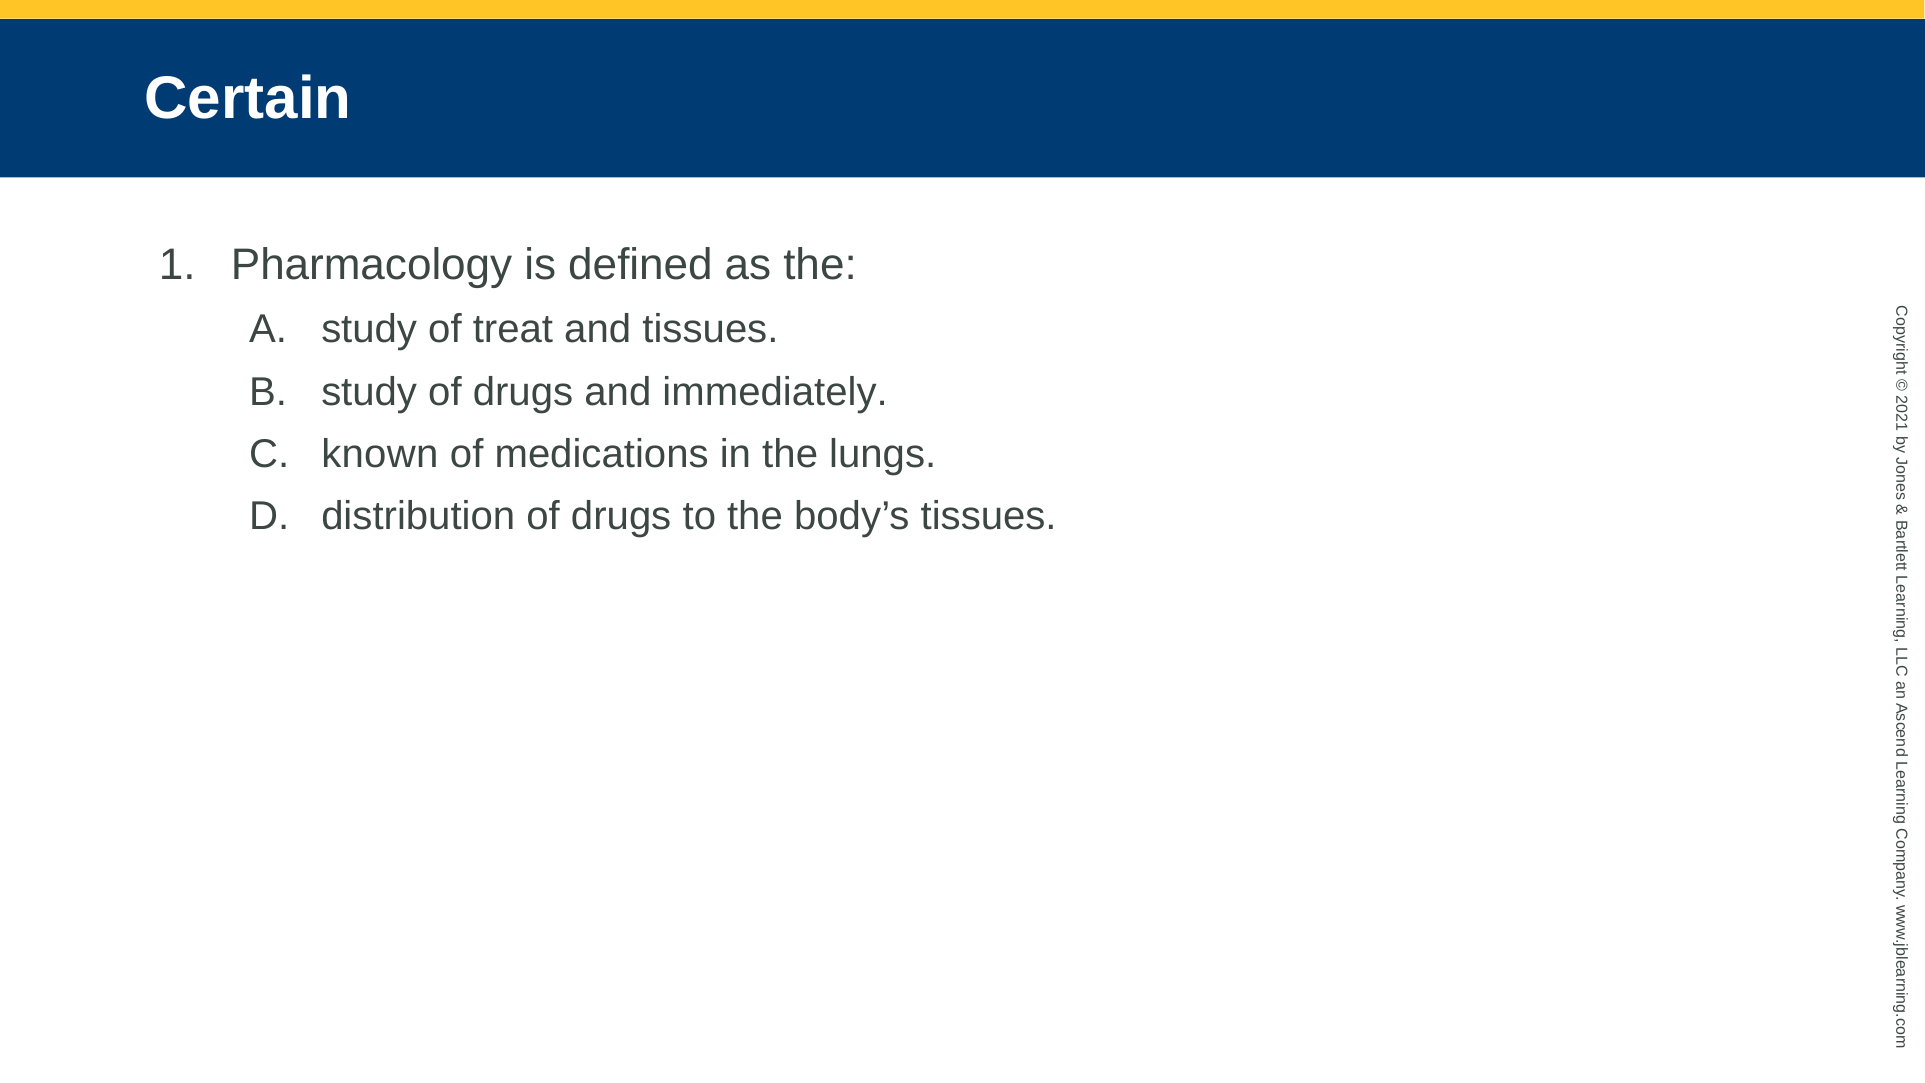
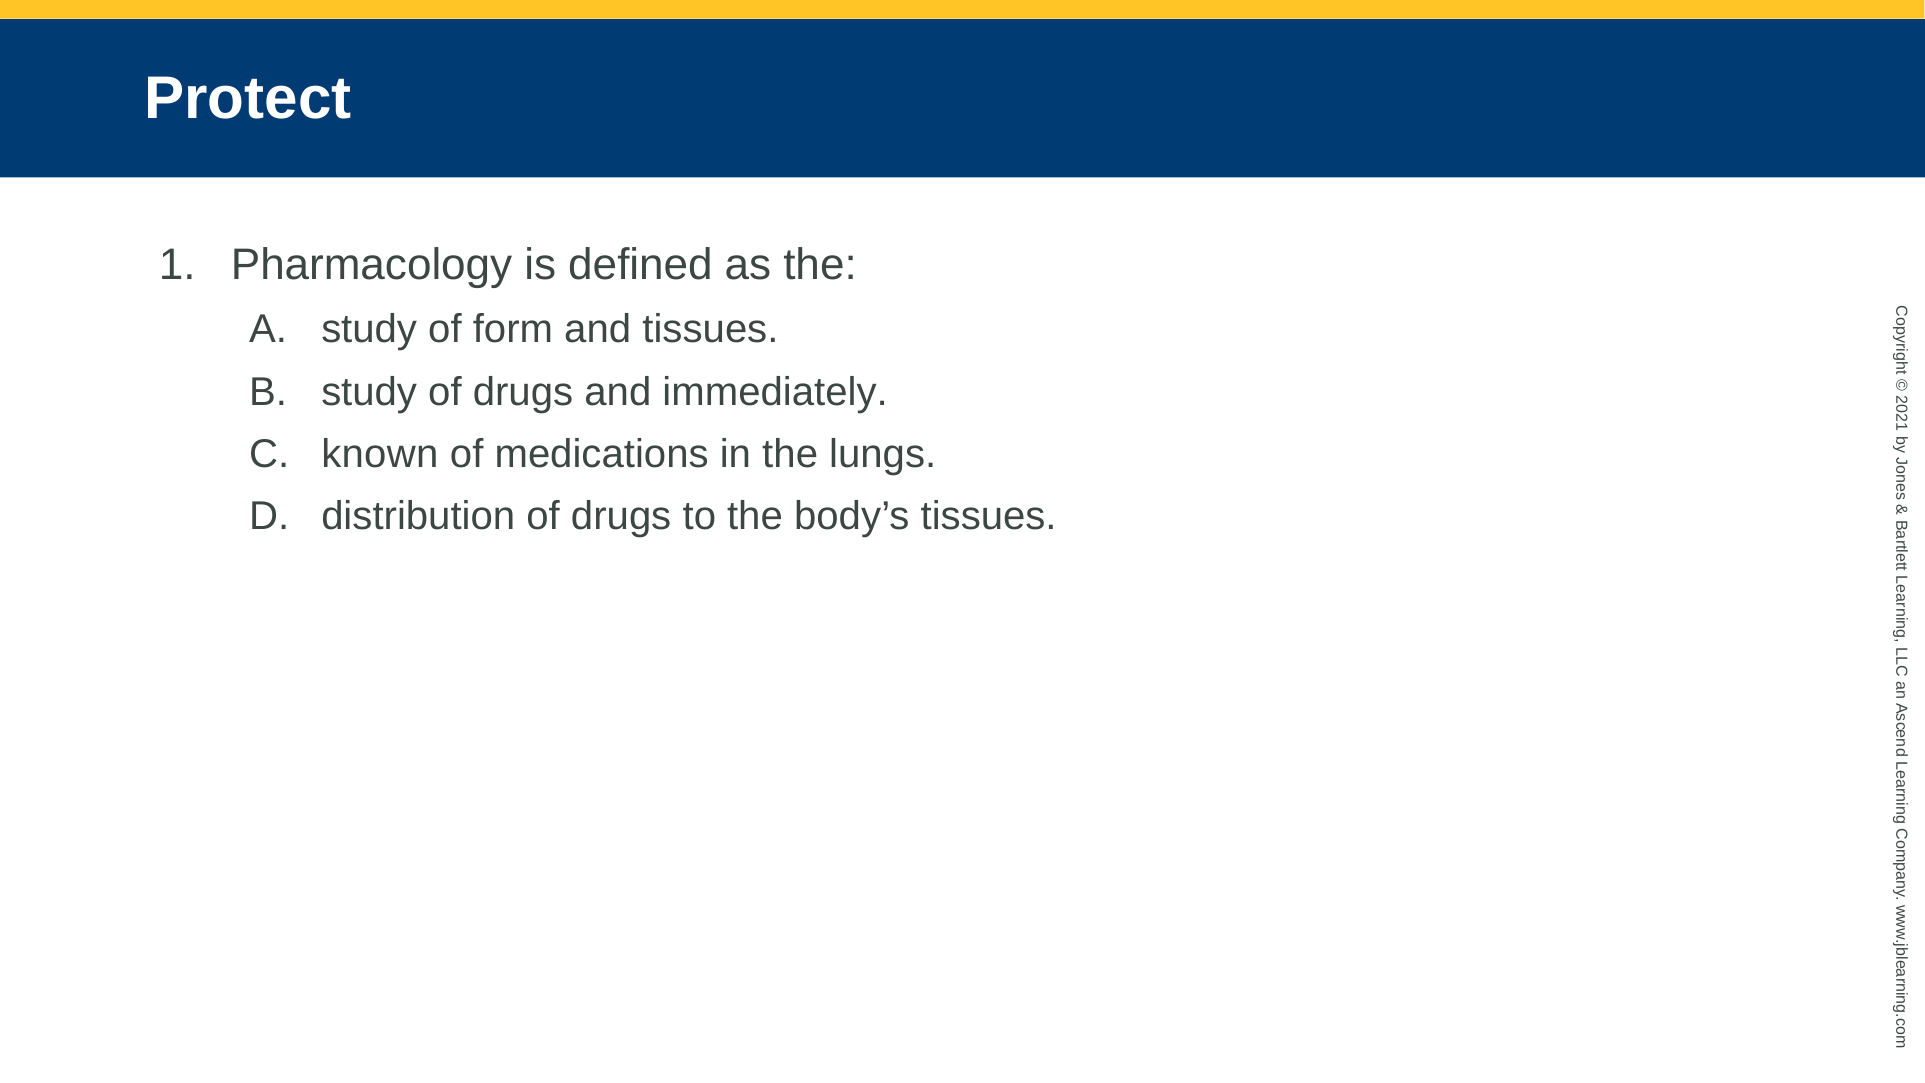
Certain: Certain -> Protect
treat: treat -> form
